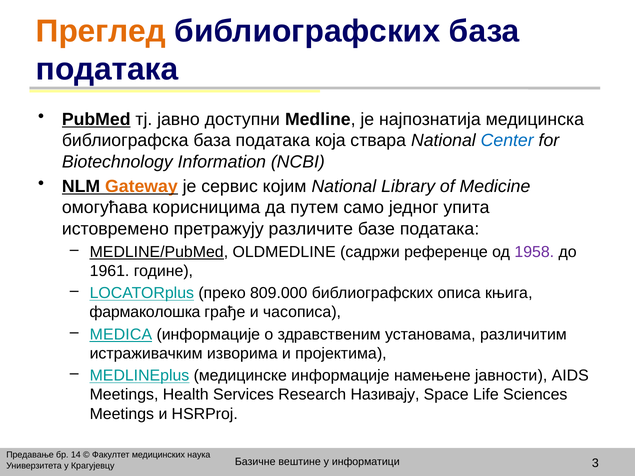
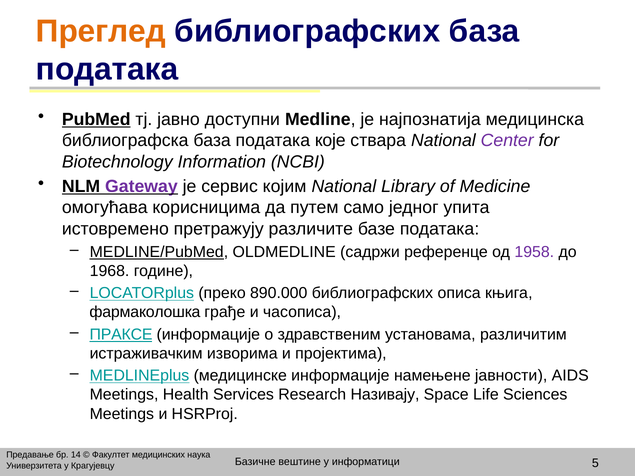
која: која -> које
Center colour: blue -> purple
Gateway colour: orange -> purple
1961: 1961 -> 1968
809.000: 809.000 -> 890.000
MEDICA: MEDICA -> ПРАКСЕ
3: 3 -> 5
